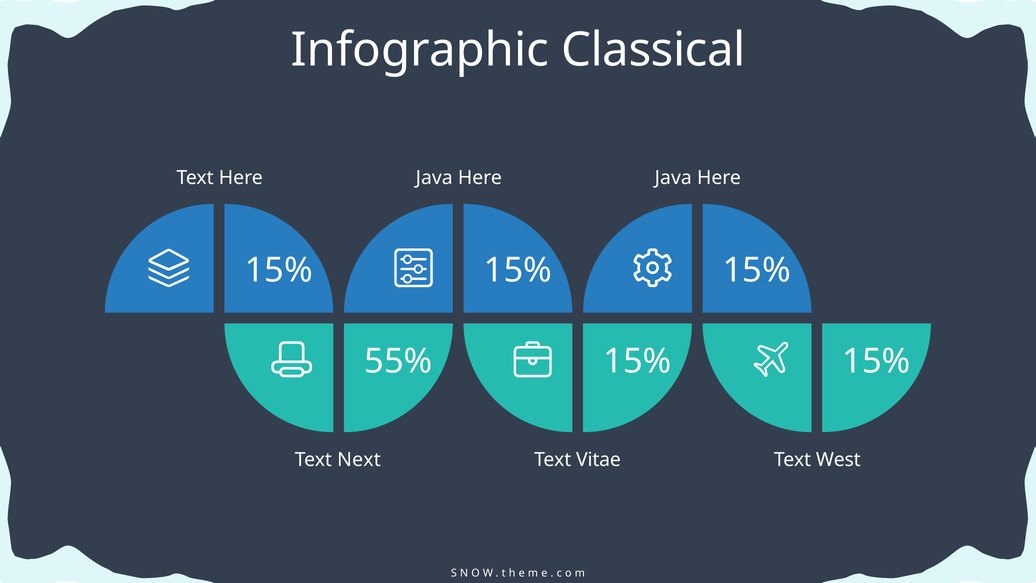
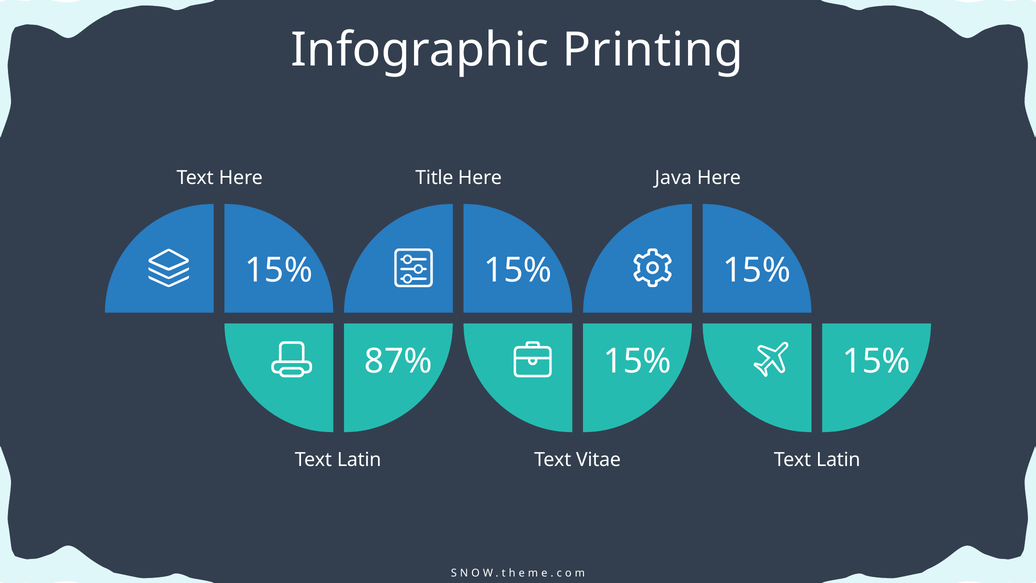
Classical: Classical -> Printing
Text Here Java: Java -> Title
55%: 55% -> 87%
Next at (359, 460): Next -> Latin
West at (838, 460): West -> Latin
